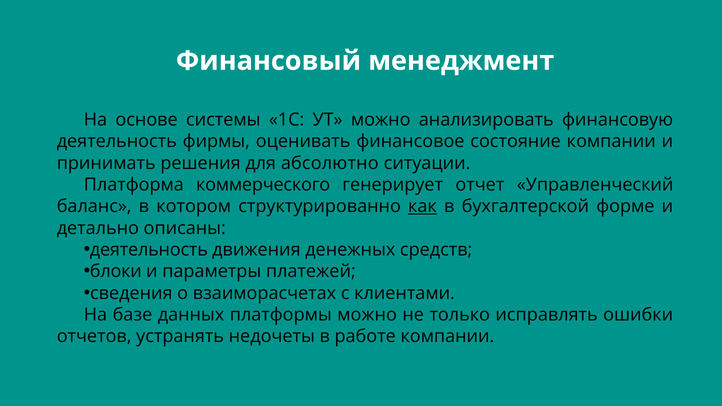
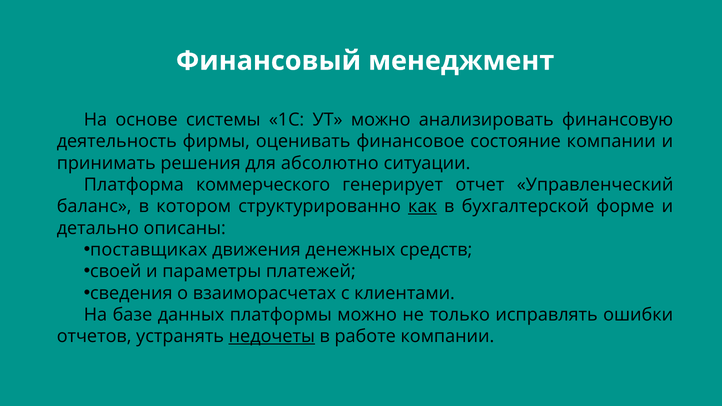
деятельность at (149, 250): деятельность -> поставщиках
блоки: блоки -> своей
недочеты underline: none -> present
